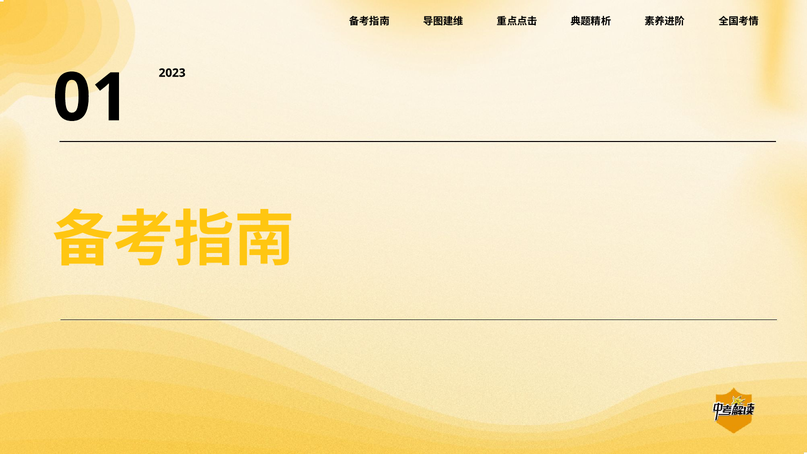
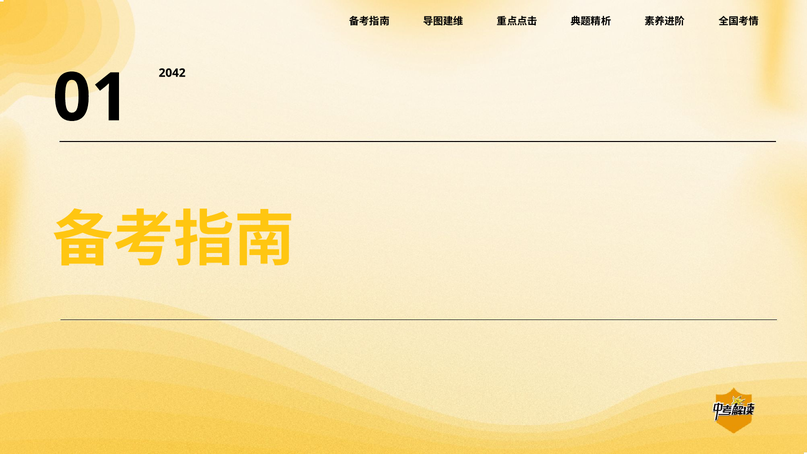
2023: 2023 -> 2042
